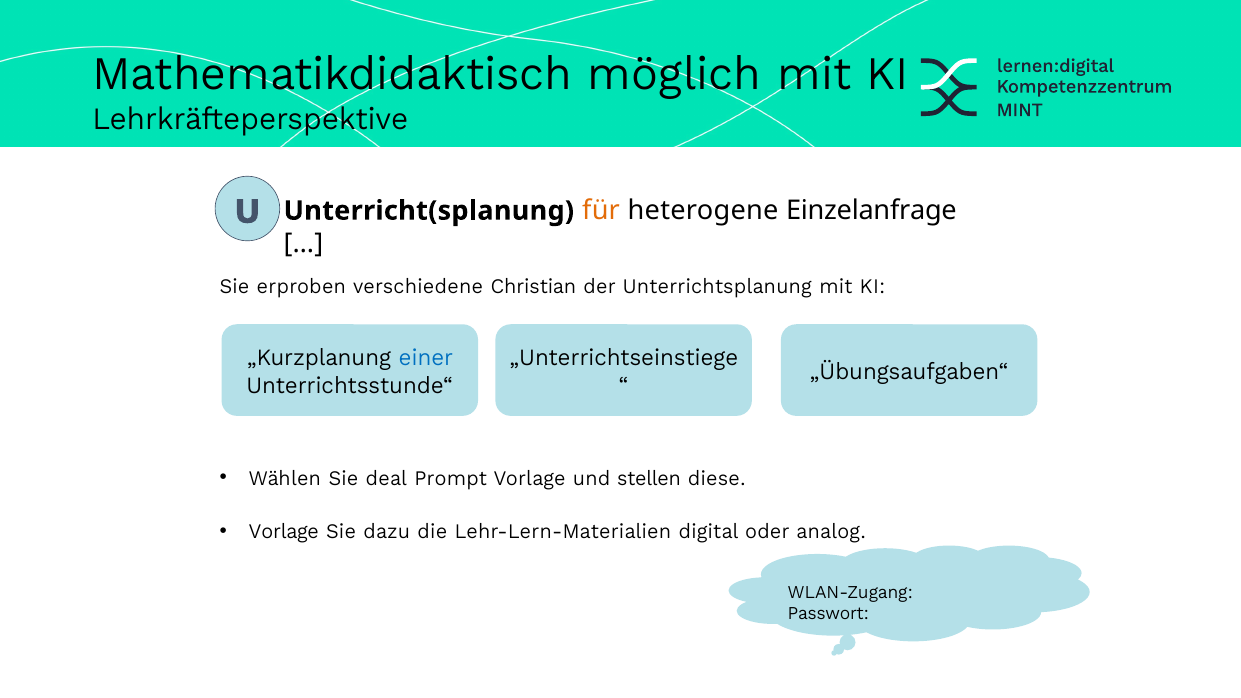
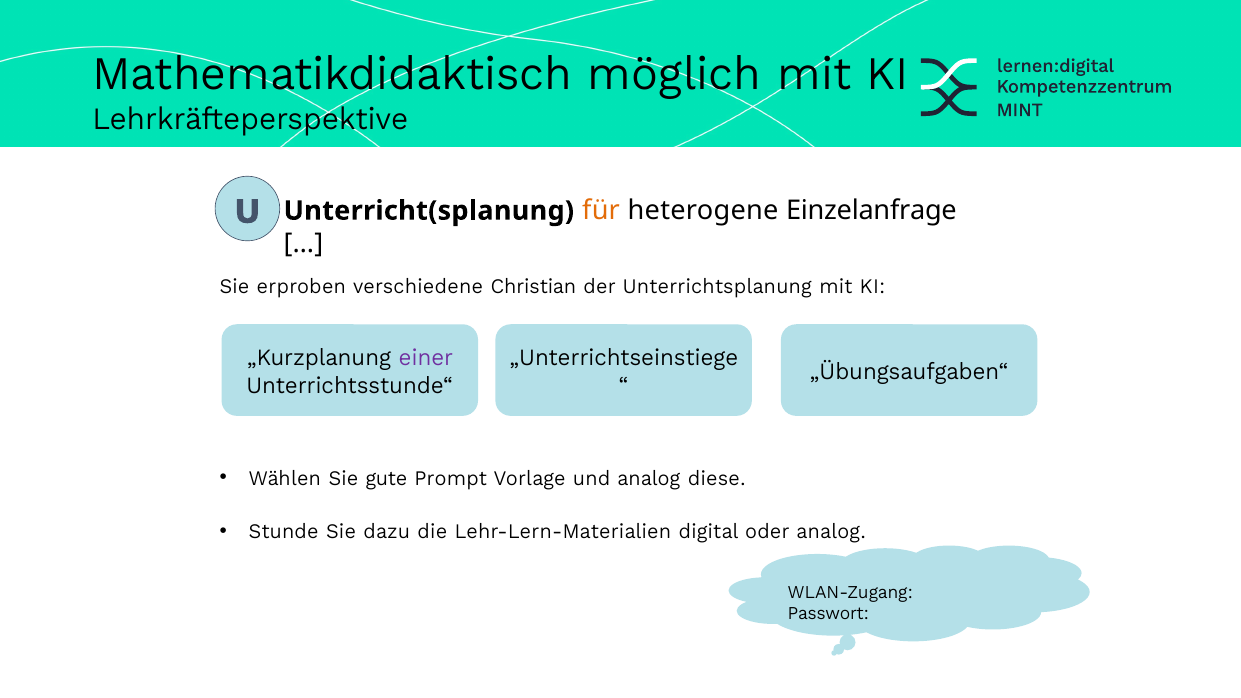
einer colour: blue -> purple
deal: deal -> gute
und stellen: stellen -> analog
Vorlage at (284, 532): Vorlage -> Stunde
